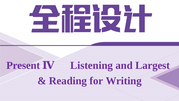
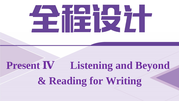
Largest: Largest -> Beyond
